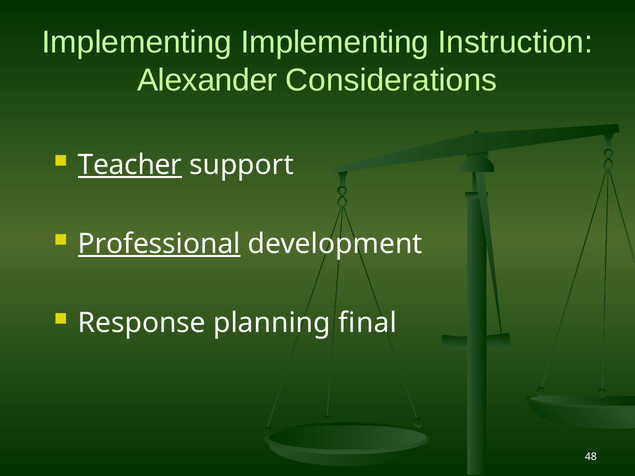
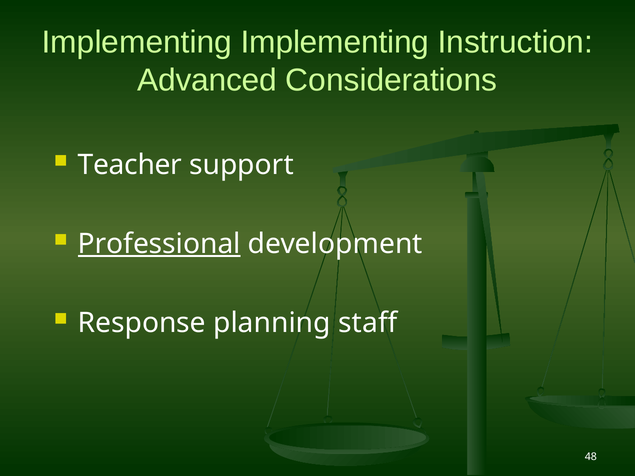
Alexander: Alexander -> Advanced
Teacher underline: present -> none
final: final -> staff
